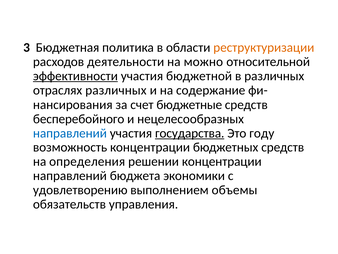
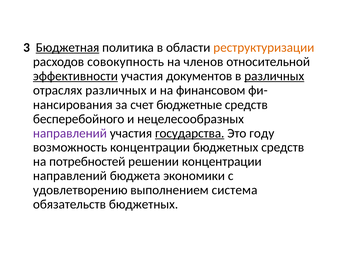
Бюджетная underline: none -> present
деятельности: деятельности -> совокупность
можно: можно -> членов
бюджетной: бюджетной -> документов
различных at (274, 76) underline: none -> present
содержание: содержание -> финансовом
направлений at (70, 133) colour: blue -> purple
определения: определения -> потребностей
объемы: объемы -> система
обязательств управления: управления -> бюджетных
